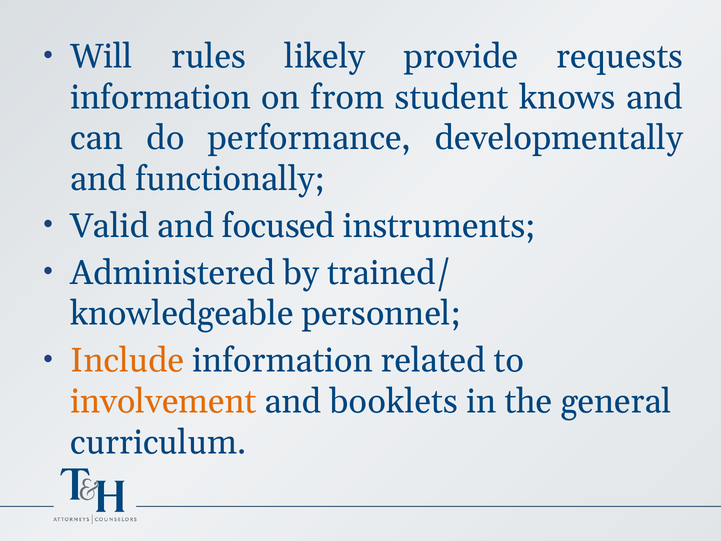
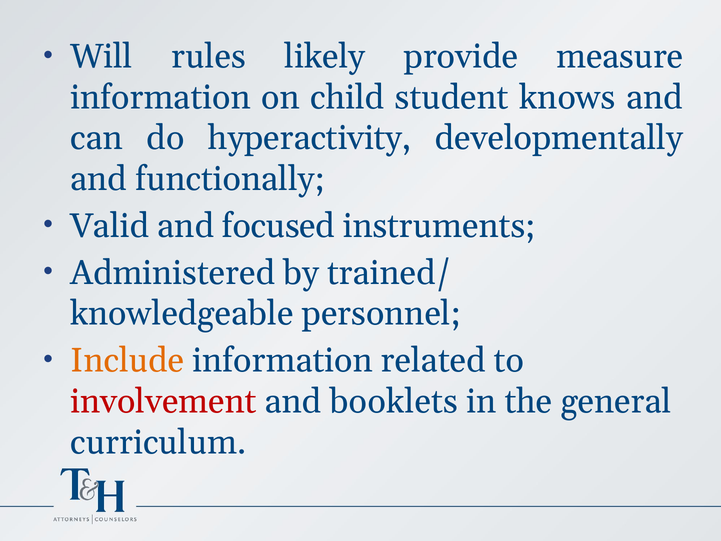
requests: requests -> measure
from: from -> child
performance: performance -> hyperactivity
involvement colour: orange -> red
